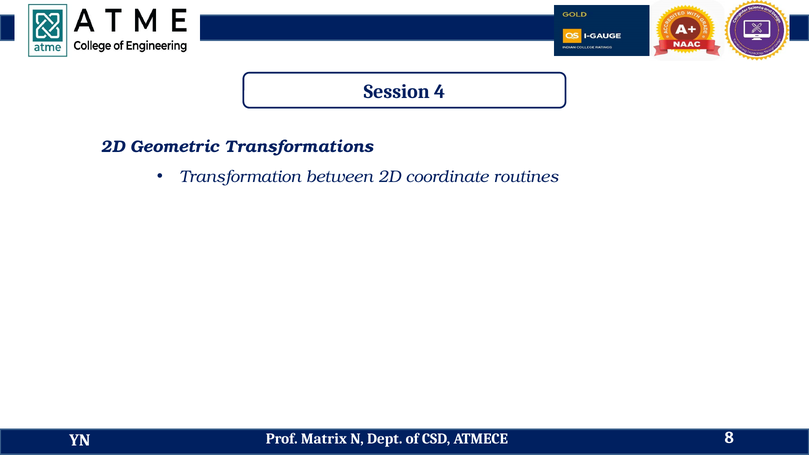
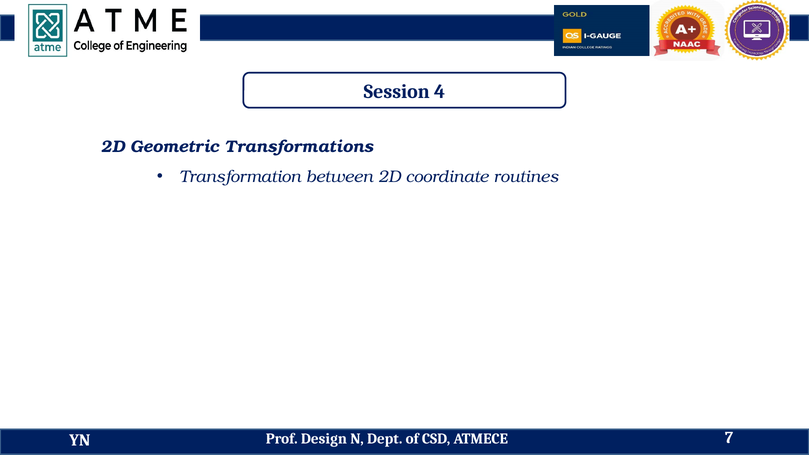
Matrix: Matrix -> Design
8: 8 -> 7
